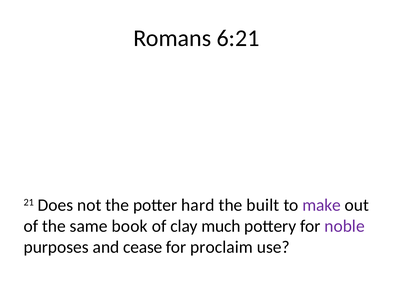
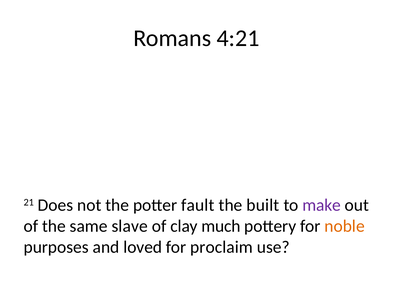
6:21: 6:21 -> 4:21
hard: hard -> fault
book: book -> slave
noble colour: purple -> orange
cease: cease -> loved
